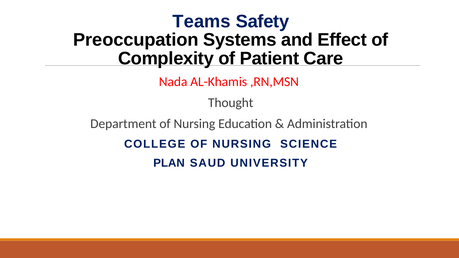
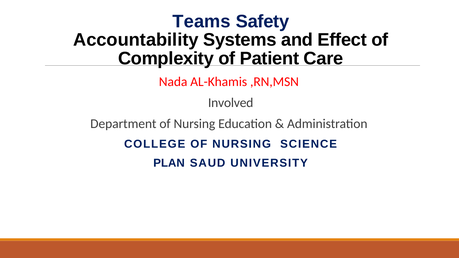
Preoccupation: Preoccupation -> Accountability
Thought: Thought -> Involved
